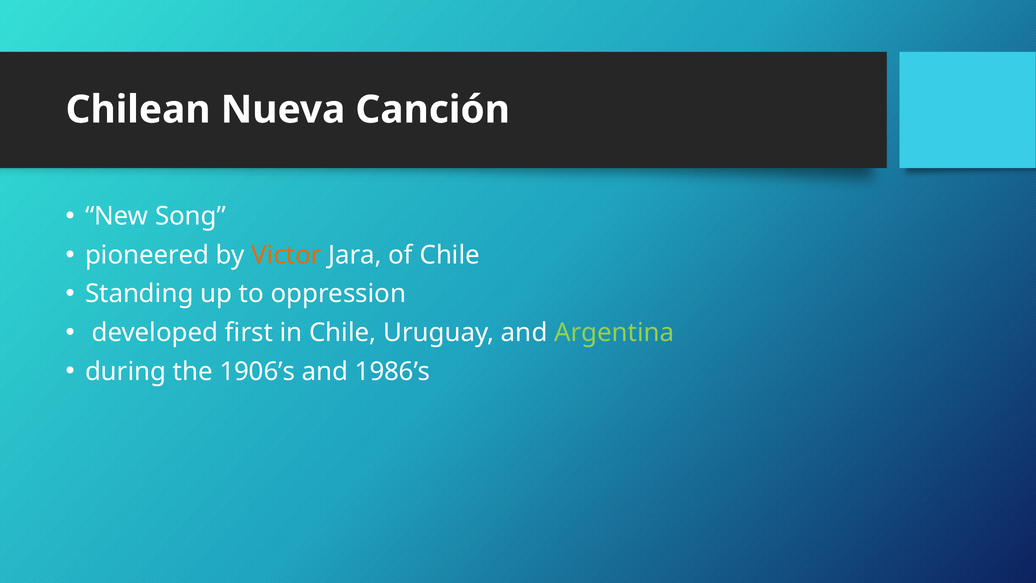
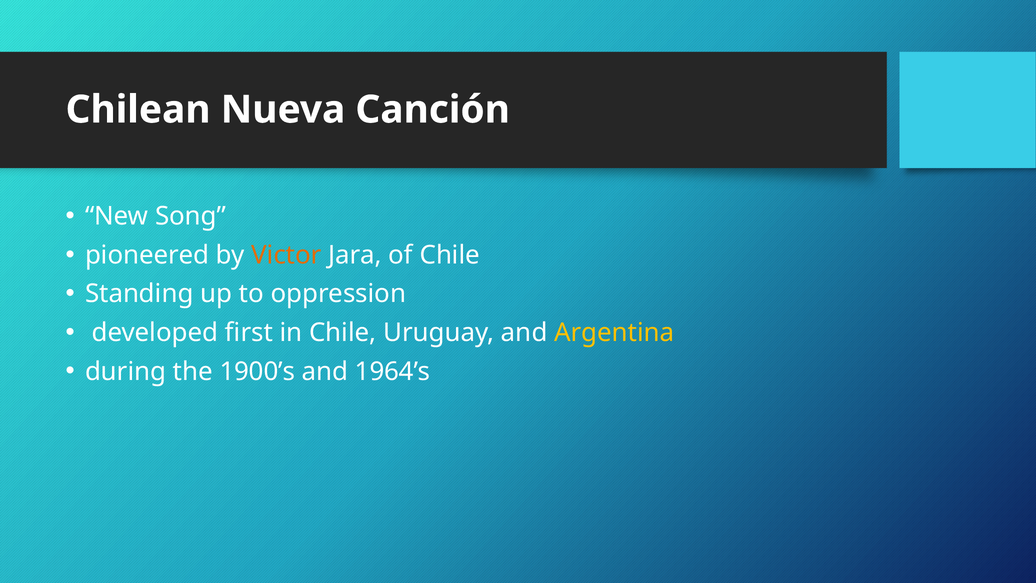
Argentina colour: light green -> yellow
1906’s: 1906’s -> 1900’s
1986’s: 1986’s -> 1964’s
